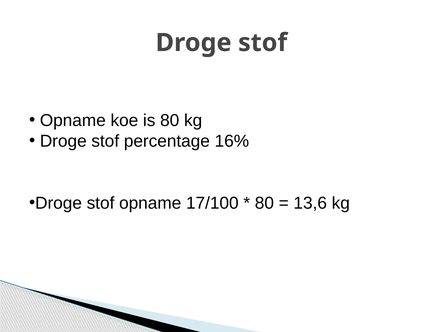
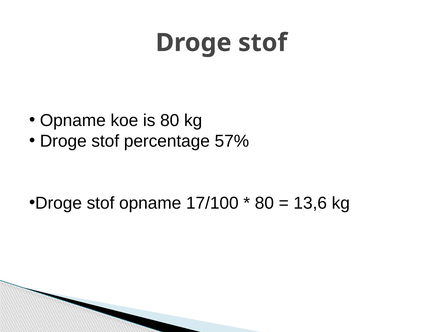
16%: 16% -> 57%
